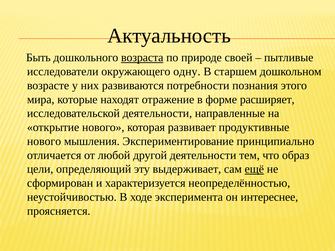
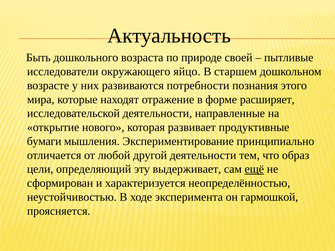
возраста underline: present -> none
одну: одну -> яйцо
нового at (44, 141): нового -> бумаги
интереснее: интереснее -> гармошкой
